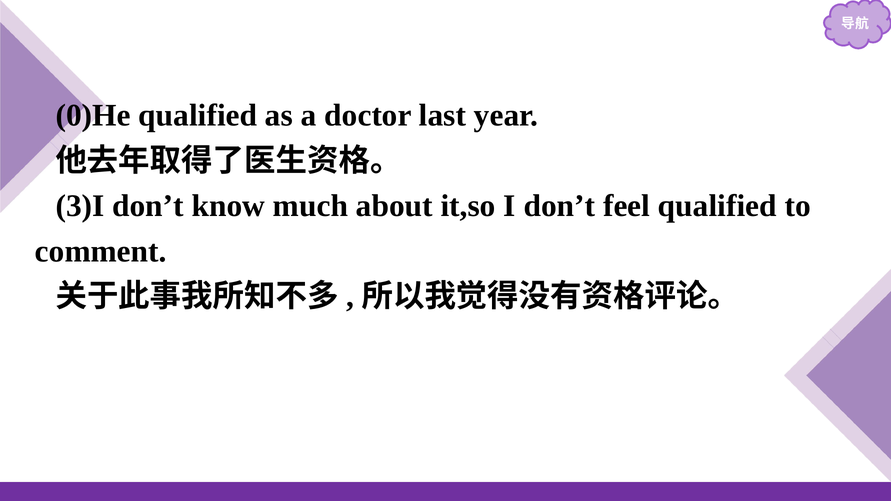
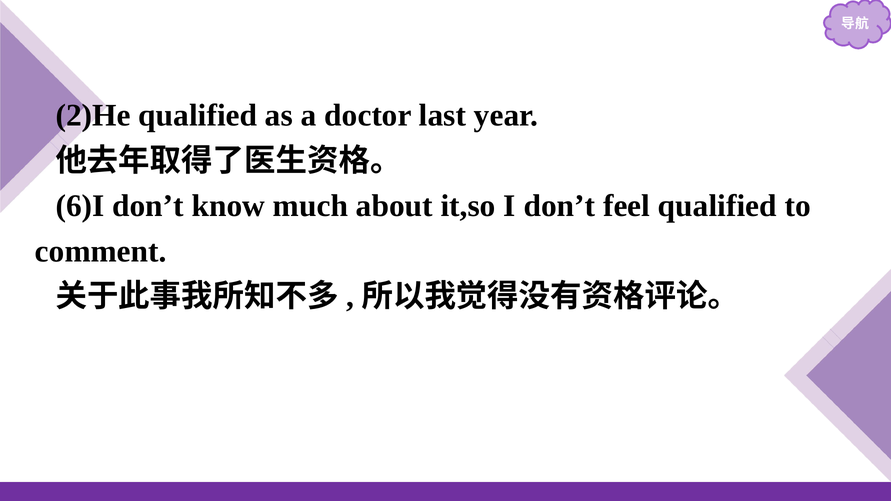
0)He: 0)He -> 2)He
3)I: 3)I -> 6)I
